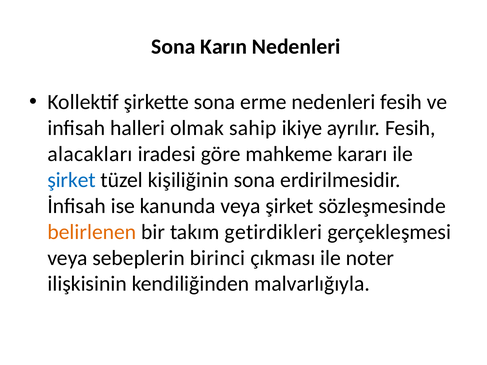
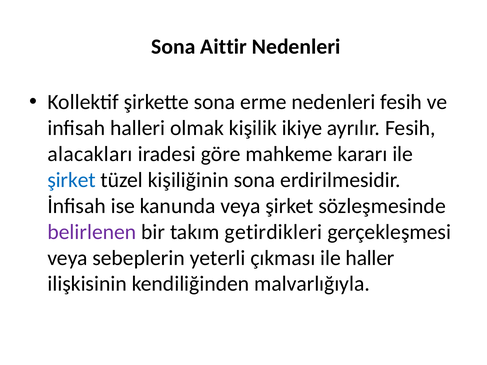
Karın: Karın -> Aittir
sahip: sahip -> kişilik
belirlenen colour: orange -> purple
birinci: birinci -> yeterli
noter: noter -> haller
